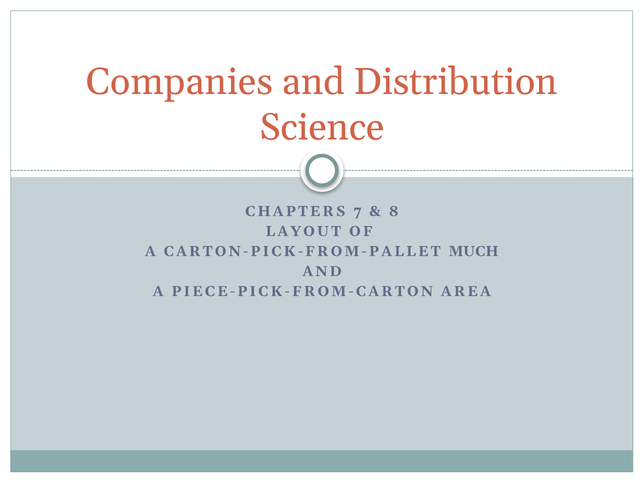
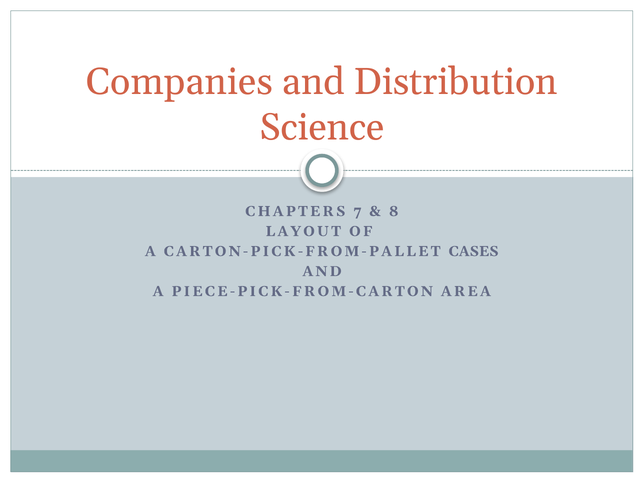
MUCH: MUCH -> CASES
